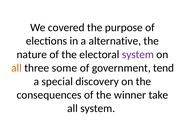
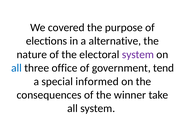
all at (16, 68) colour: orange -> blue
some: some -> office
discovery: discovery -> informed
